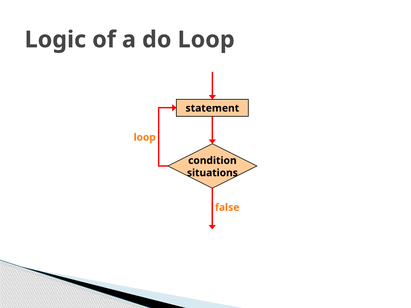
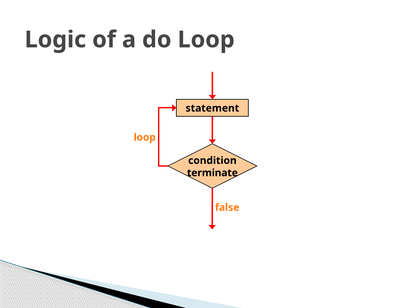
situations: situations -> terminate
